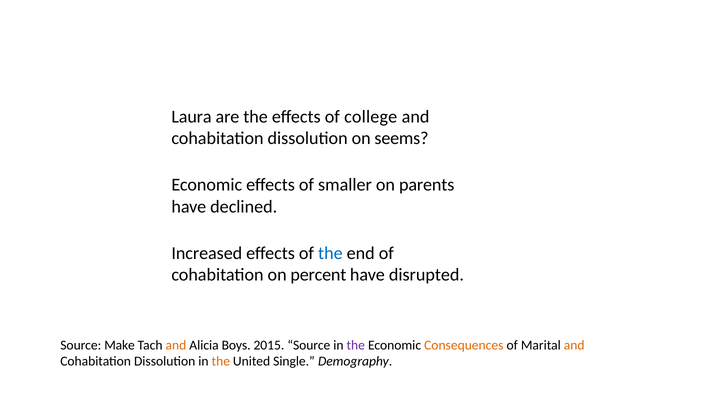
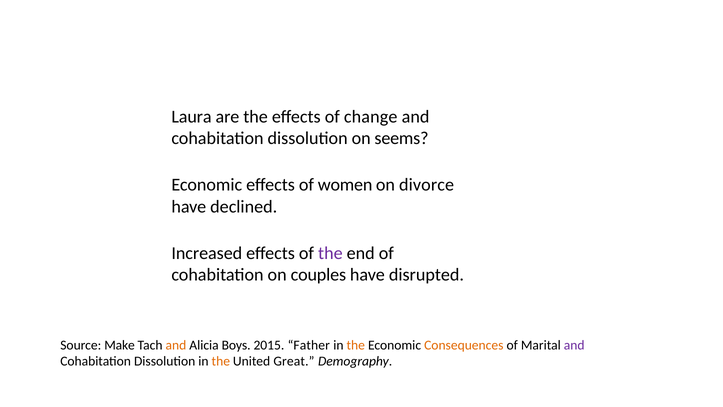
college: college -> change
smaller: smaller -> women
parents: parents -> divorce
the at (330, 253) colour: blue -> purple
percent: percent -> couples
2015 Source: Source -> Father
the at (356, 345) colour: purple -> orange
and at (574, 345) colour: orange -> purple
Single: Single -> Great
